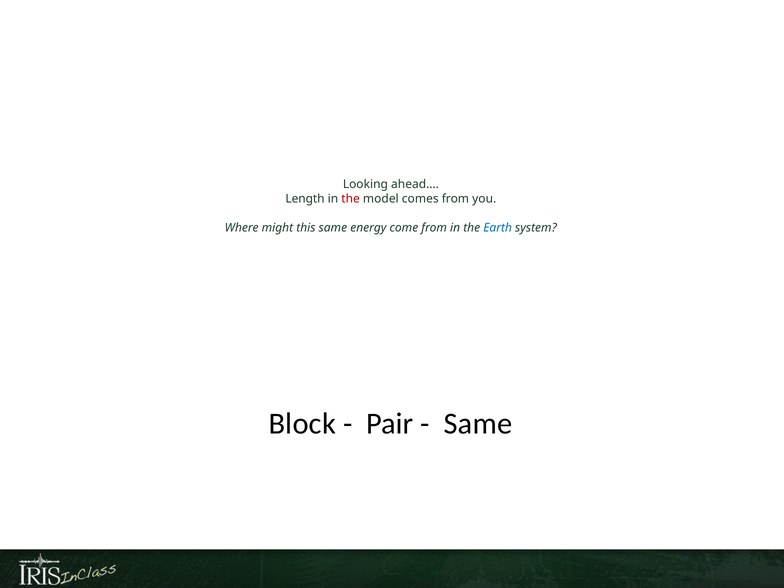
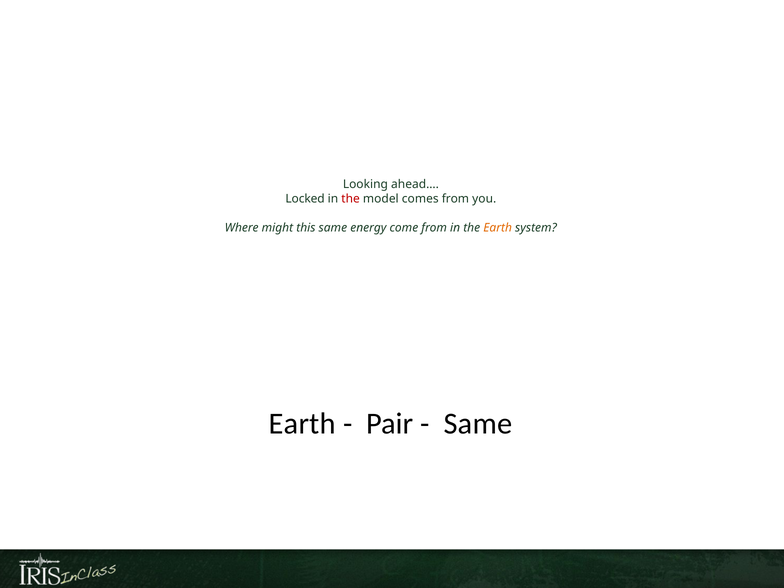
Length: Length -> Locked
Earth at (498, 228) colour: blue -> orange
Block at (302, 424): Block -> Earth
